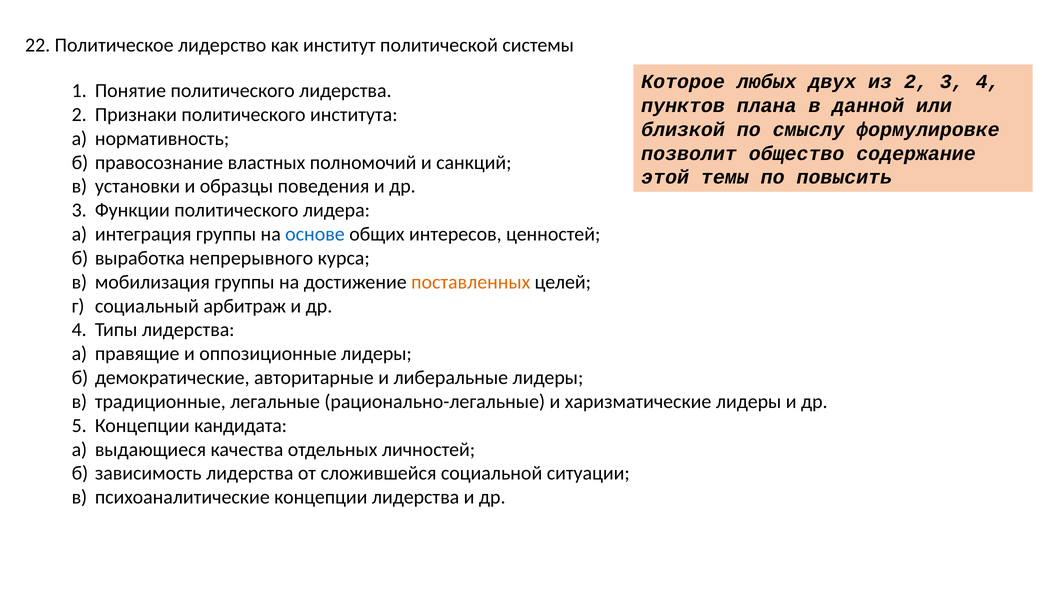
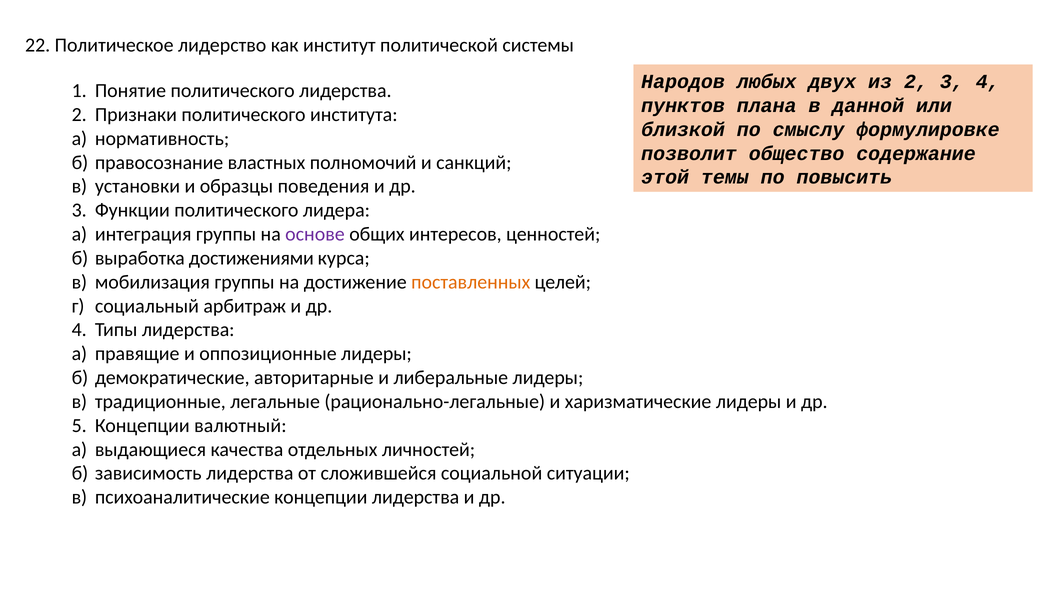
Которое: Которое -> Народов
основе colour: blue -> purple
непрерывного: непрерывного -> достижениями
кандидата: кандидата -> валютный
